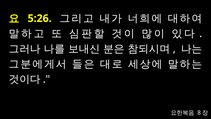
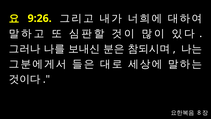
5:26: 5:26 -> 9:26
